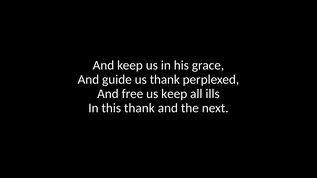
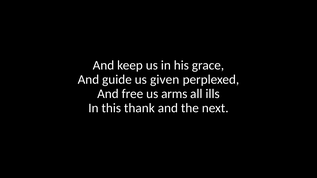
us thank: thank -> given
us keep: keep -> arms
